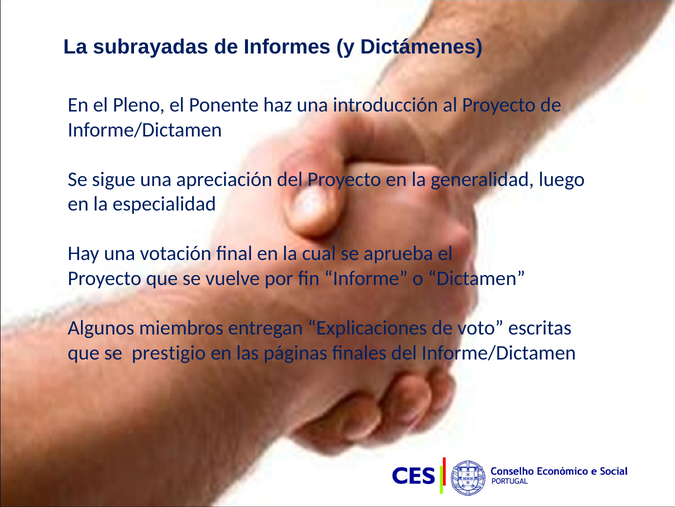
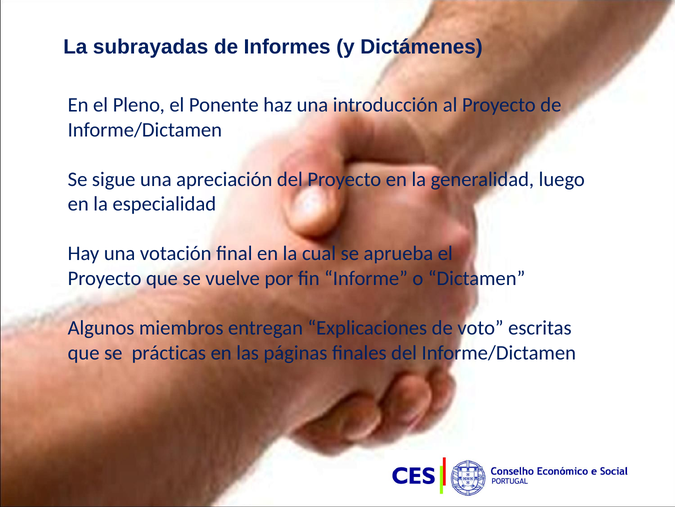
prestigio: prestigio -> prácticas
